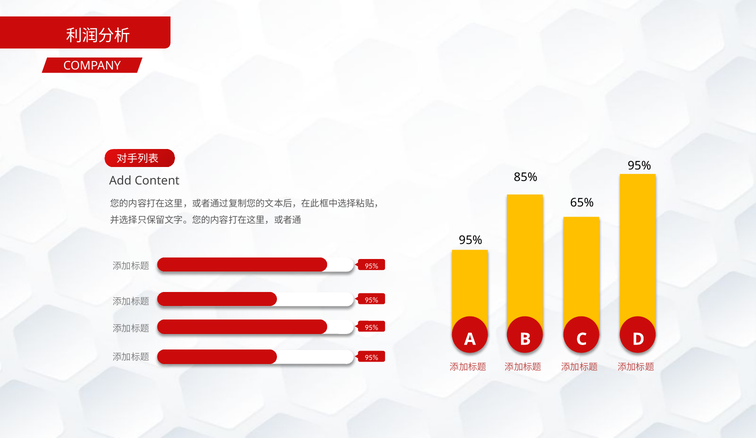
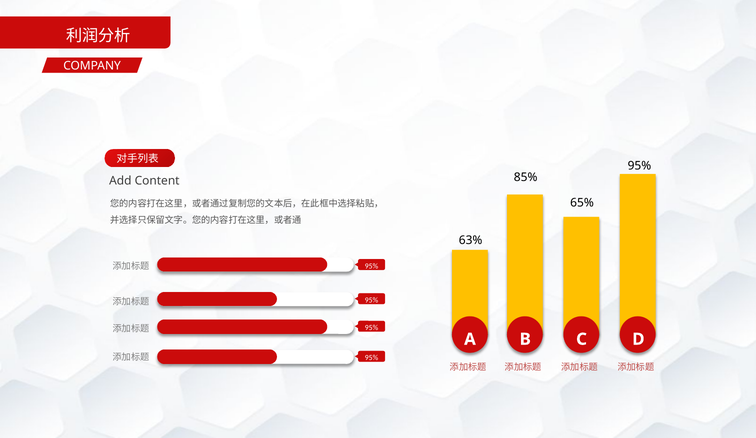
95% at (471, 240): 95% -> 63%
